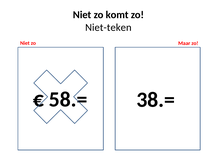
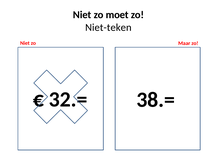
komt: komt -> moet
58.=: 58.= -> 32.=
